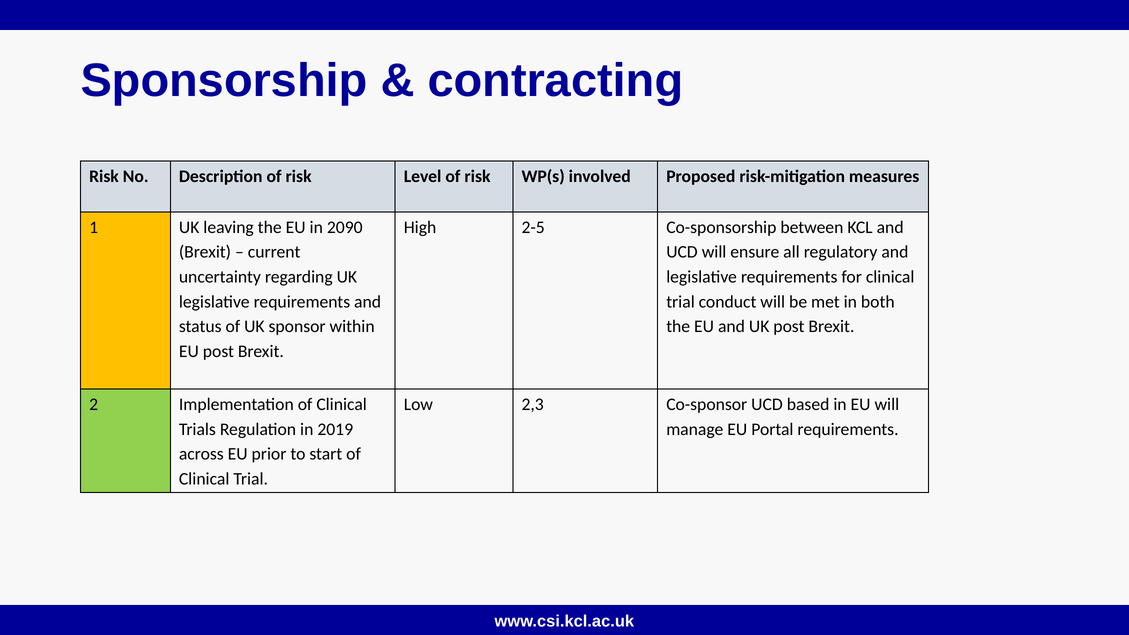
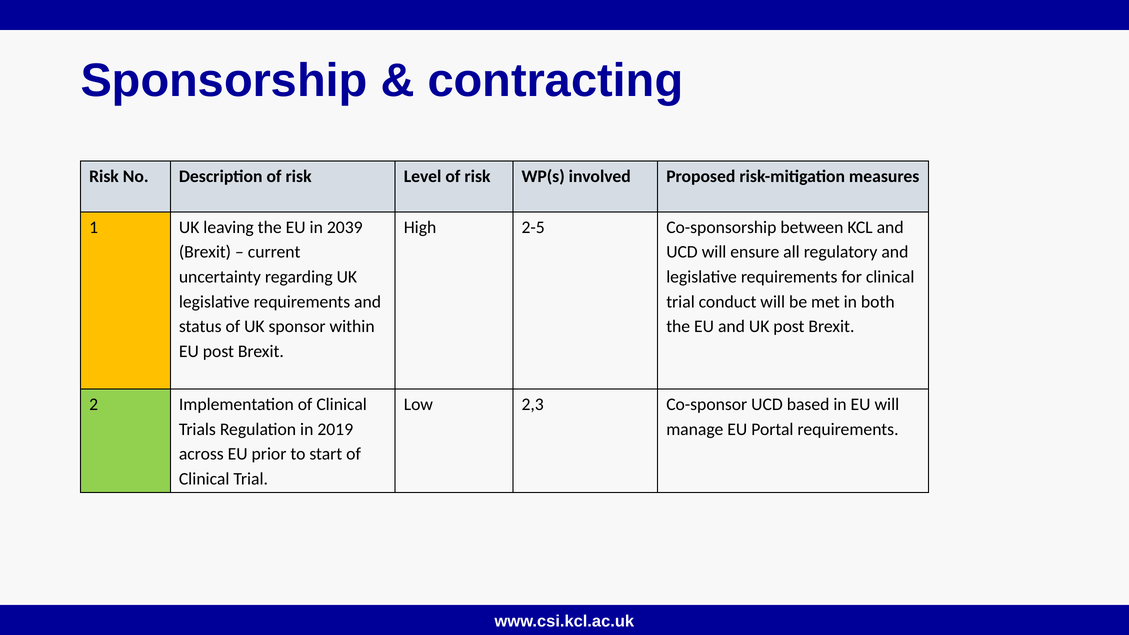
2090: 2090 -> 2039
